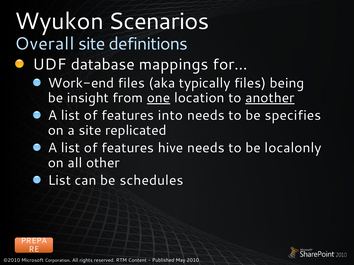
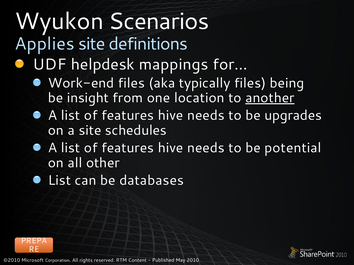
Overall: Overall -> Applies
database: database -> helpdesk
one underline: present -> none
into at (171, 116): into -> hive
specifies: specifies -> upgrades
replicated: replicated -> schedules
localonly: localonly -> potential
schedules: schedules -> databases
